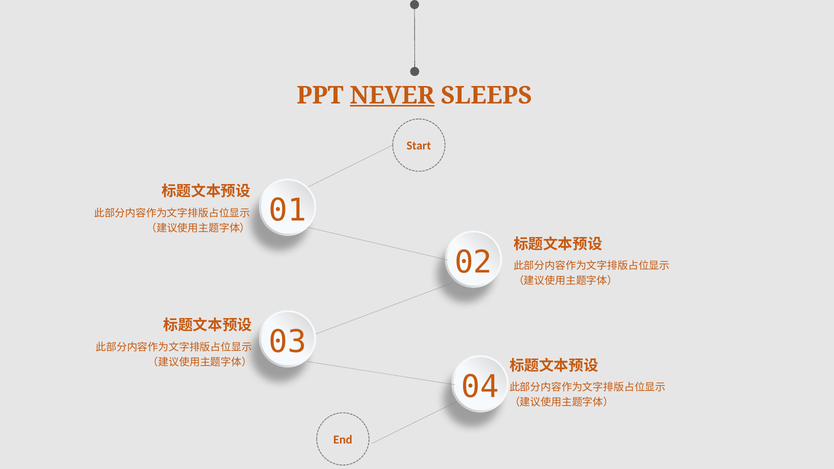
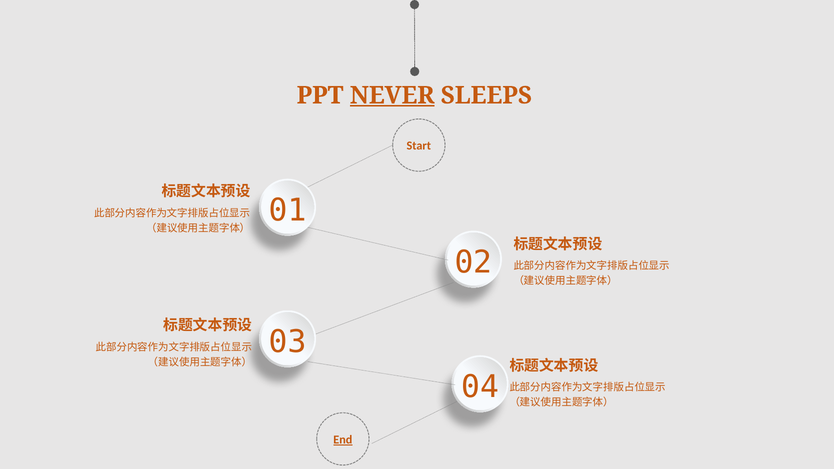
End underline: none -> present
